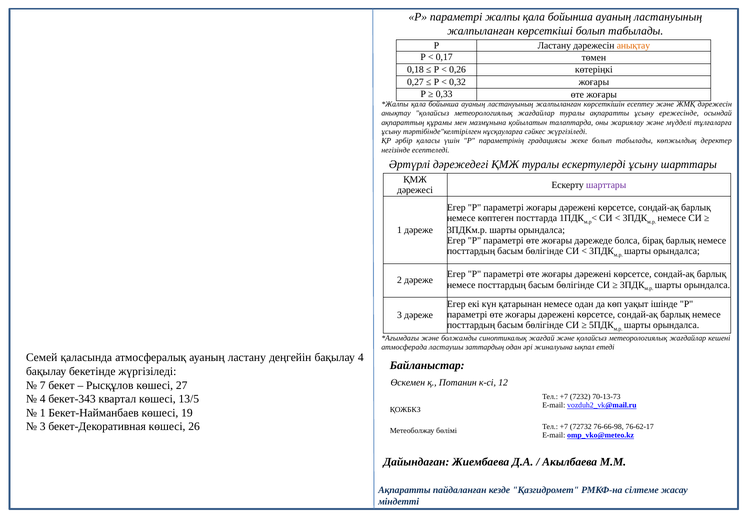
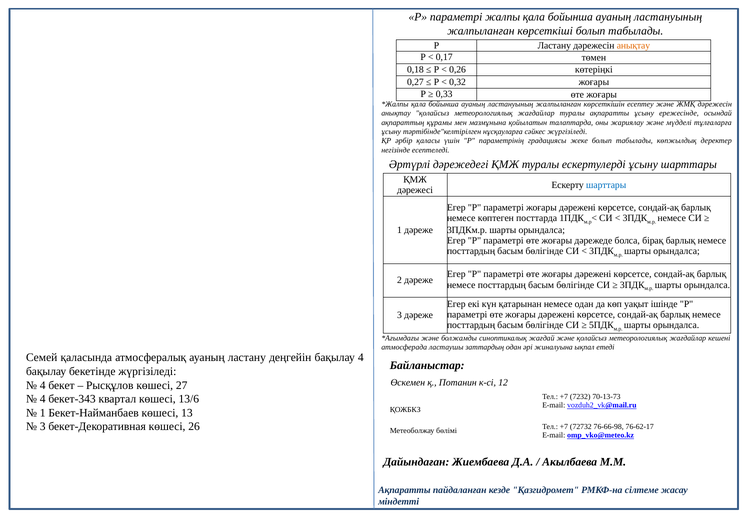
шарттары at (606, 185) colour: purple -> blue
7 at (43, 385): 7 -> 4
13/5: 13/5 -> 13/6
19: 19 -> 13
